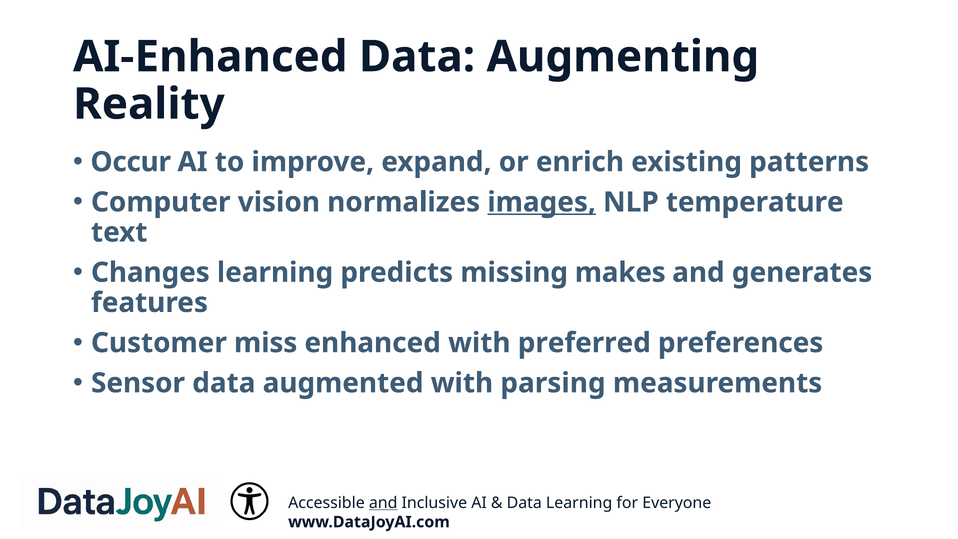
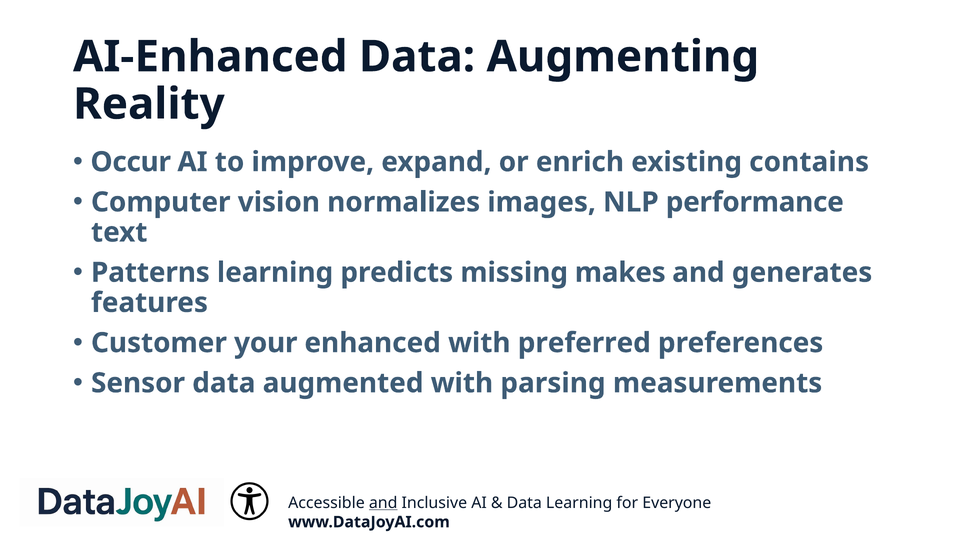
patterns: patterns -> contains
images underline: present -> none
temperature: temperature -> performance
Changes: Changes -> Patterns
miss: miss -> your
